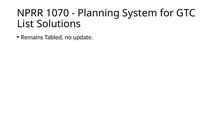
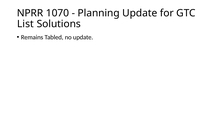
Planning System: System -> Update
